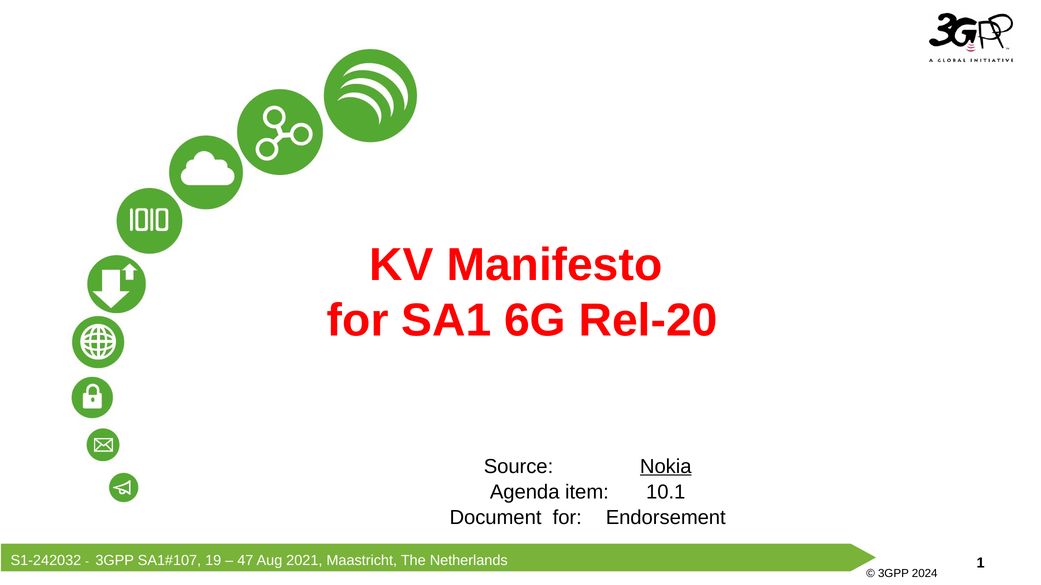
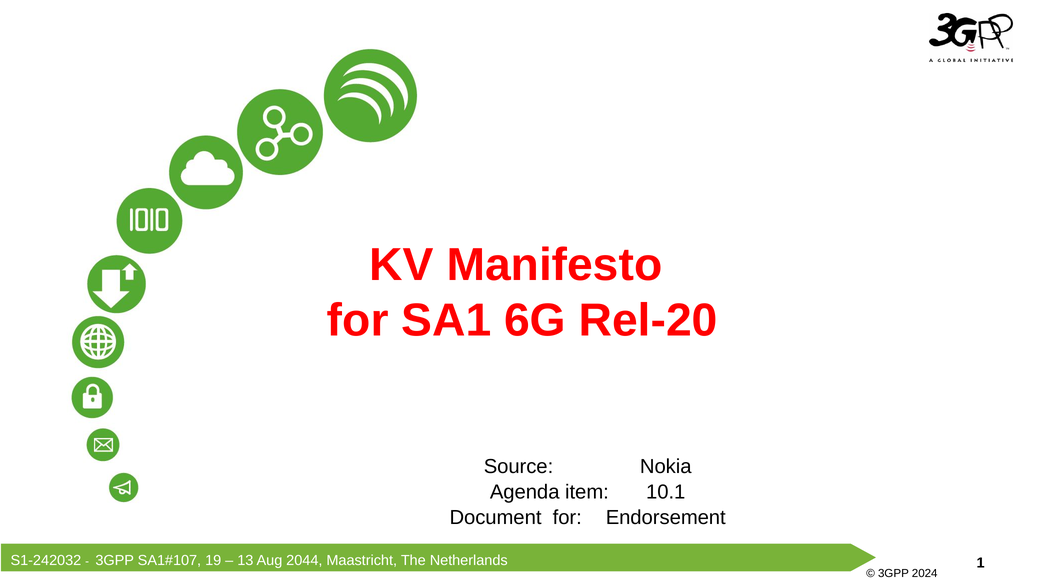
Nokia underline: present -> none
47: 47 -> 13
2021: 2021 -> 2044
